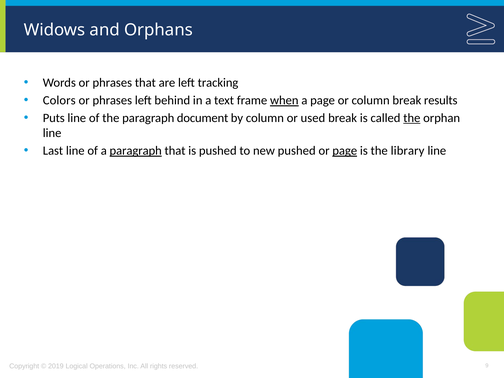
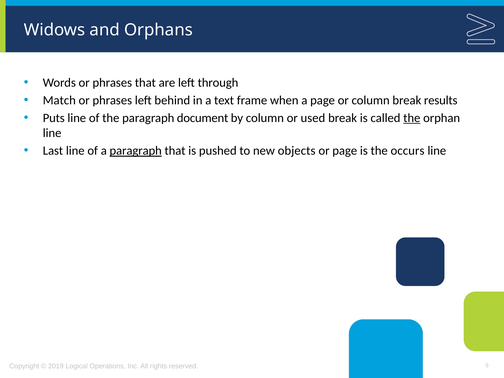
tracking: tracking -> through
Colors: Colors -> Match
when underline: present -> none
new pushed: pushed -> objects
page at (345, 151) underline: present -> none
library: library -> occurs
